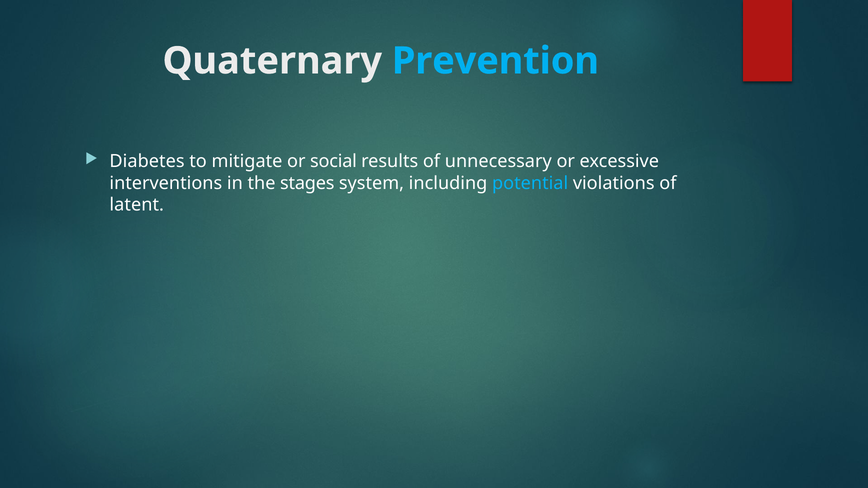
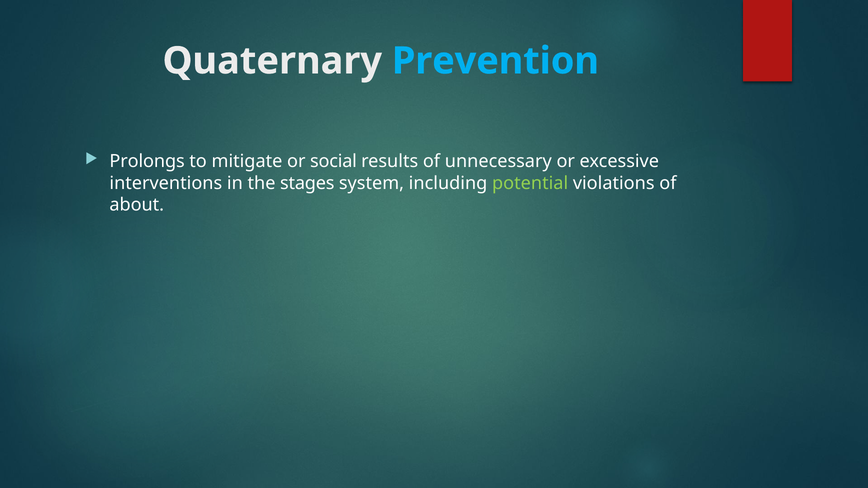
Diabetes: Diabetes -> Prolongs
potential colour: light blue -> light green
latent: latent -> about
